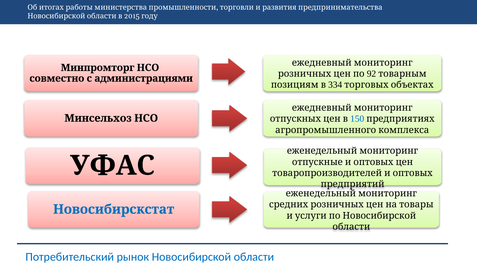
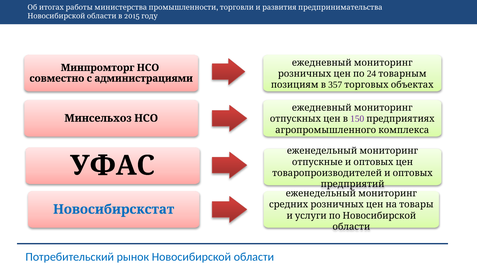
92: 92 -> 24
334: 334 -> 357
150 colour: blue -> purple
